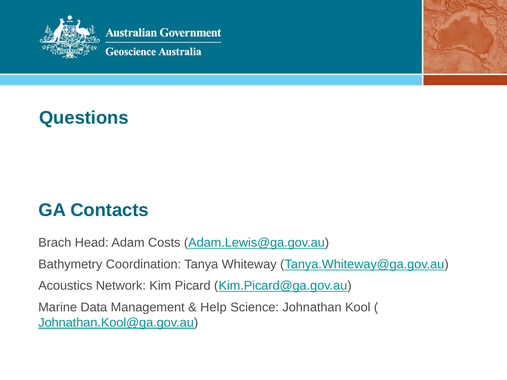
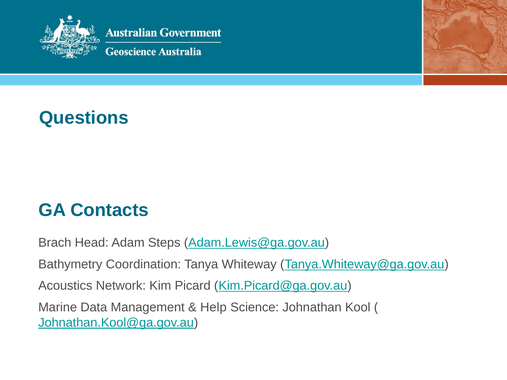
Costs: Costs -> Steps
